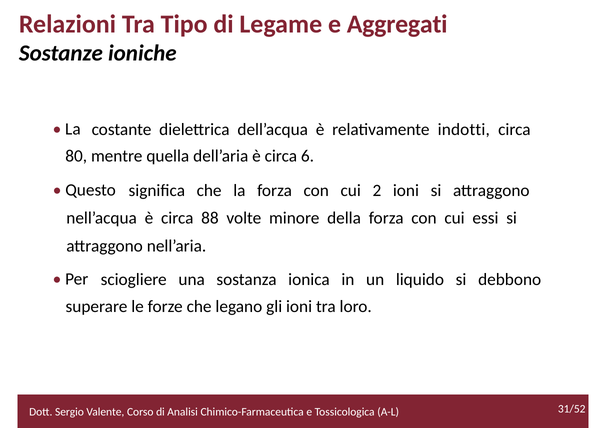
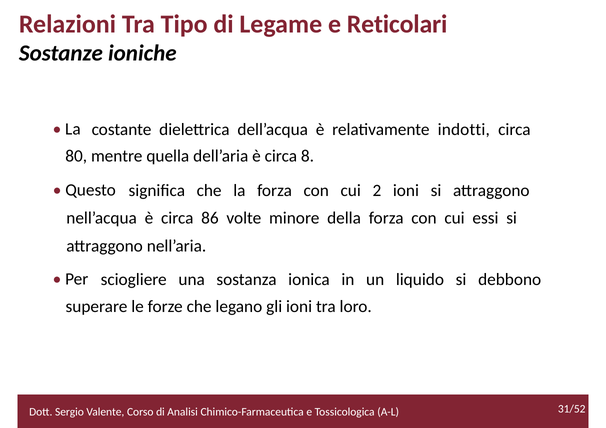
Aggregati: Aggregati -> Reticolari
6: 6 -> 8
88: 88 -> 86
